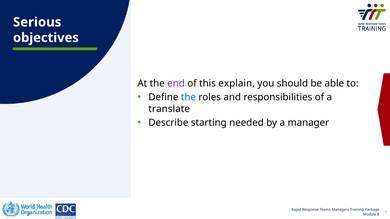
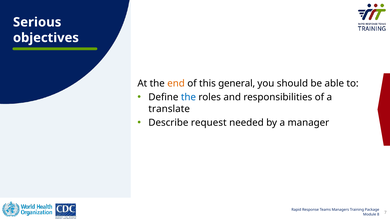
end colour: purple -> orange
explain: explain -> general
starting: starting -> request
